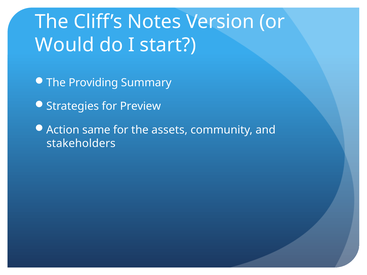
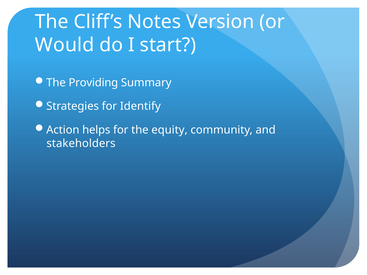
Preview: Preview -> Identify
same: same -> helps
assets: assets -> equity
